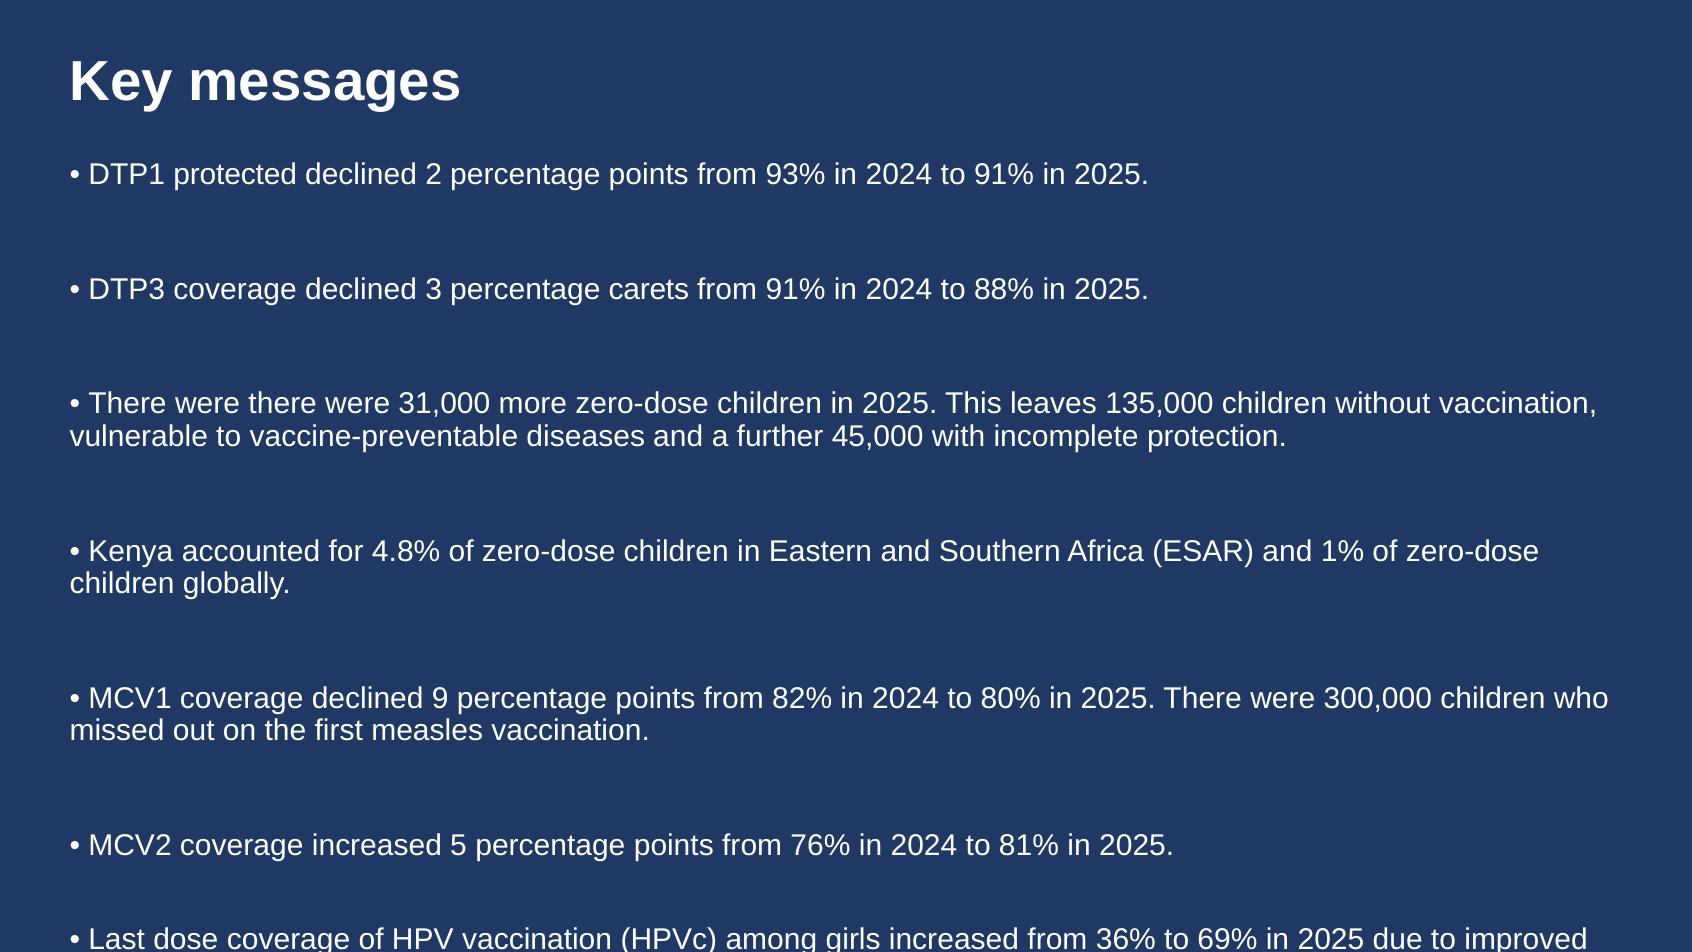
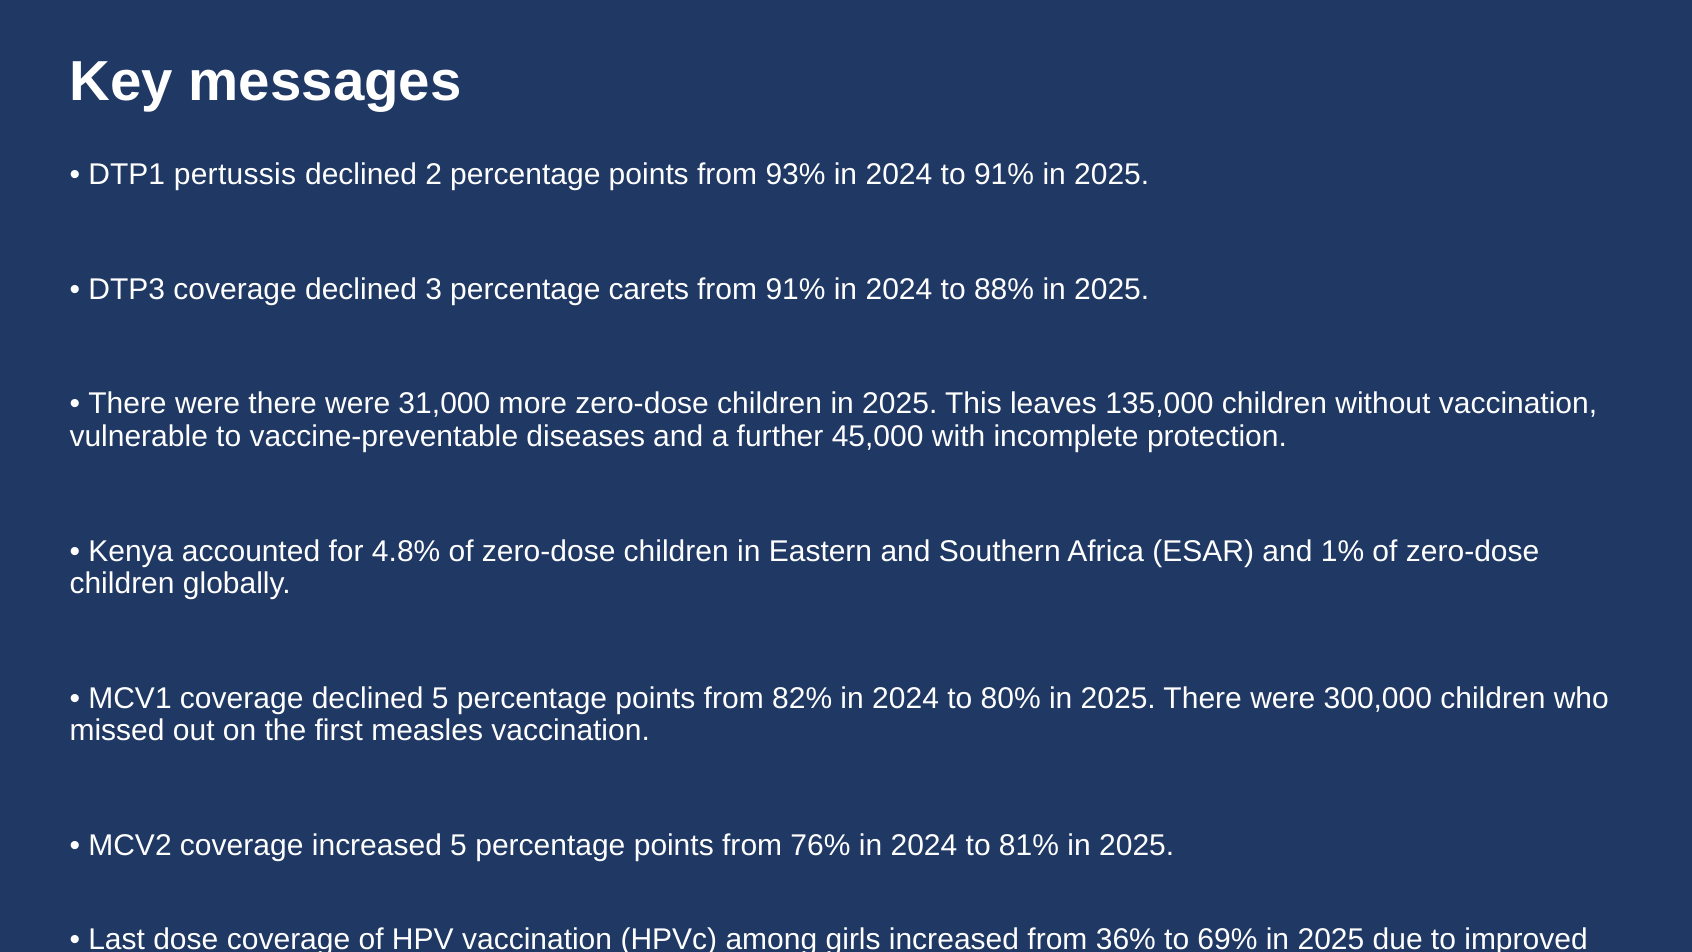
protected: protected -> pertussis
declined 9: 9 -> 5
